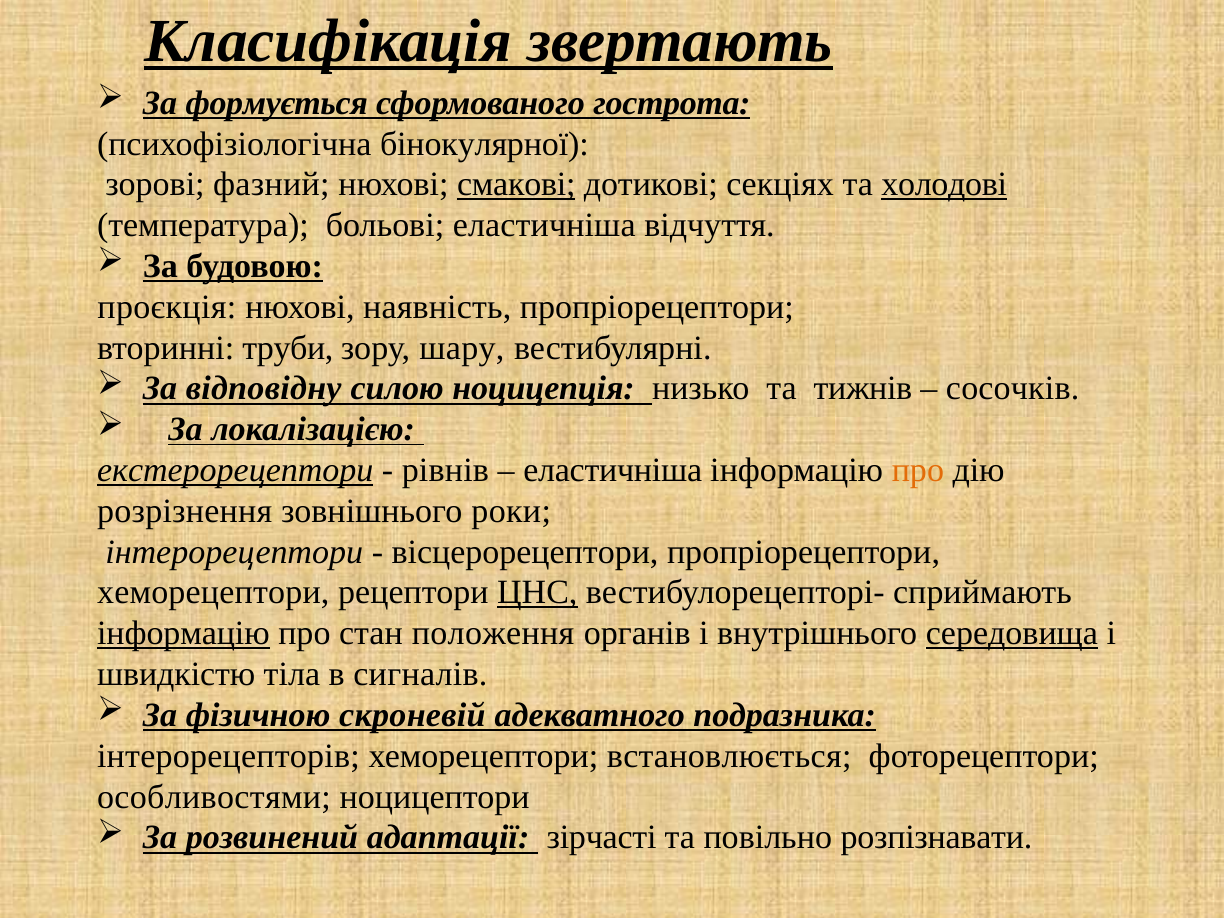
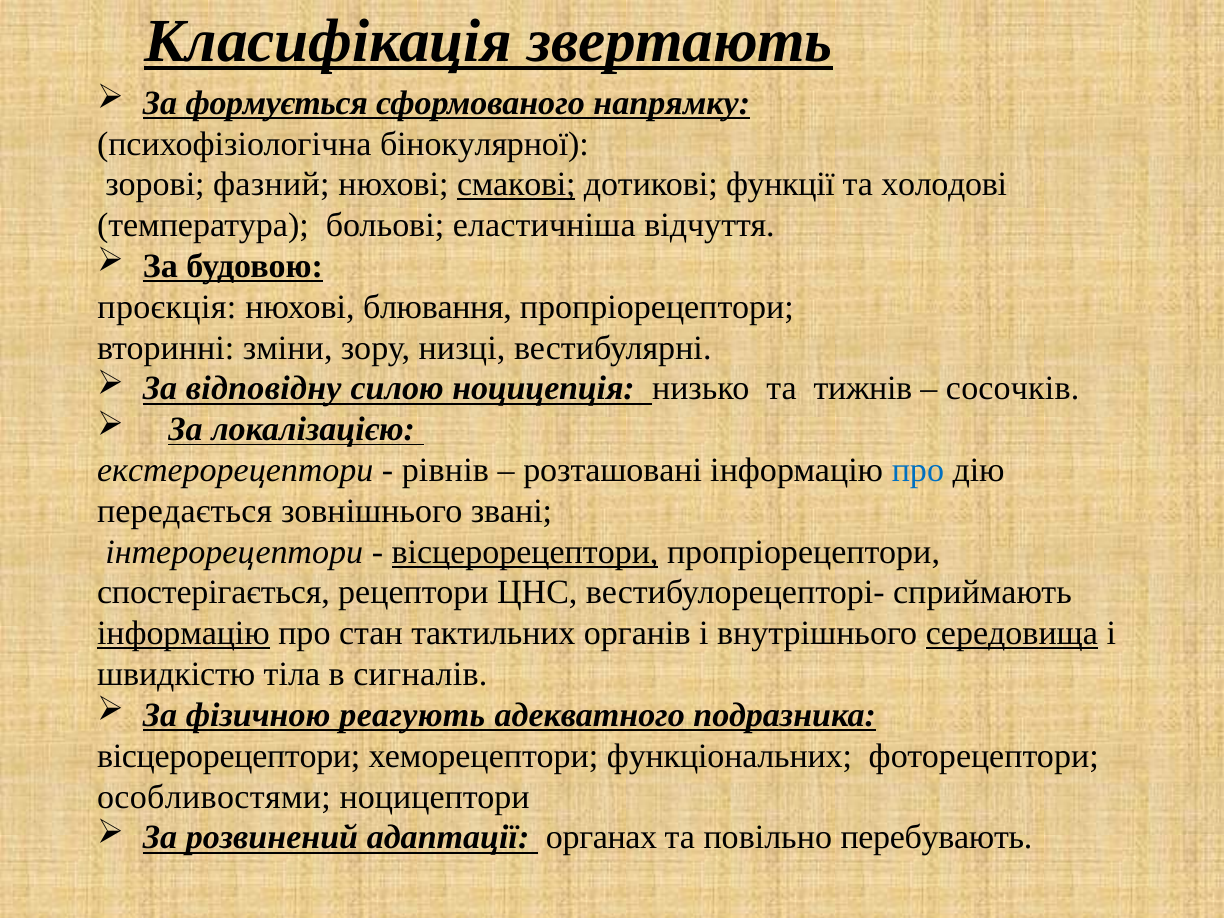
гострота: гострота -> напрямку
секціях: секціях -> функції
холодові underline: present -> none
наявність: наявність -> блювання
труби: труби -> зміни
шару: шару -> низці
екстерорецептори underline: present -> none
еластичніша at (613, 470): еластичніша -> розташовані
про at (918, 470) colour: orange -> blue
розрізнення: розрізнення -> передається
роки: роки -> звані
вісцерорецептори at (525, 552) underline: none -> present
хеморецептори at (213, 593): хеморецептори -> спостерігається
ЦНС underline: present -> none
положення: положення -> тактильних
скроневій: скроневій -> реагують
інтерорецепторів at (228, 756): інтерорецепторів -> вісцерорецептори
встановлюється: встановлюється -> функціональних
зірчасті: зірчасті -> органах
розпізнавати: розпізнавати -> перебувають
